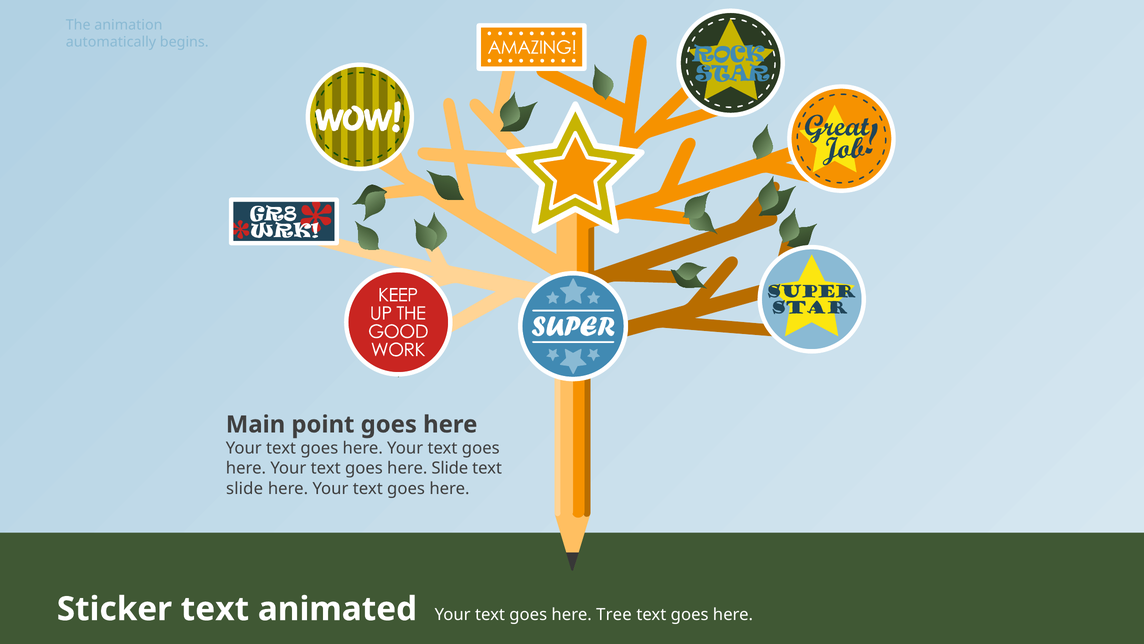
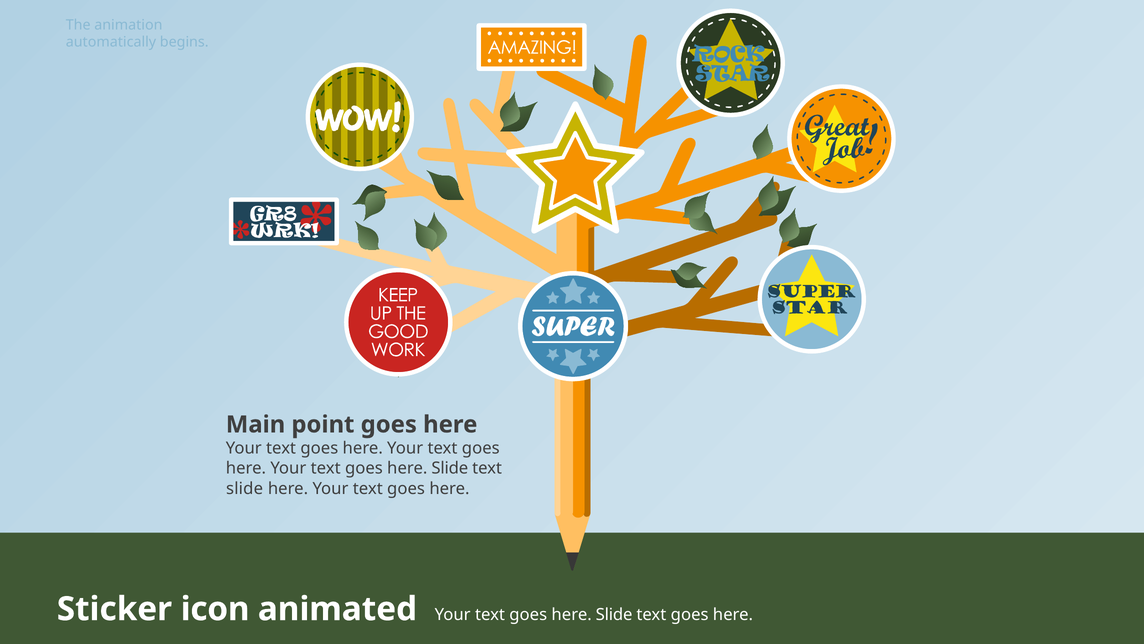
Sticker text: text -> icon
Tree at (614, 614): Tree -> Slide
